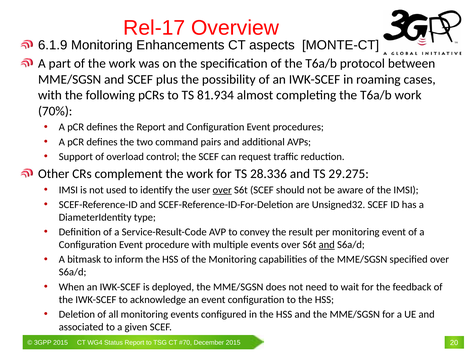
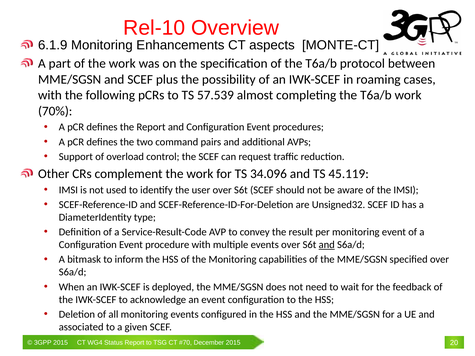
Rel-17: Rel-17 -> Rel-10
81.934: 81.934 -> 57.539
28.336: 28.336 -> 34.096
29.275: 29.275 -> 45.119
over at (222, 190) underline: present -> none
